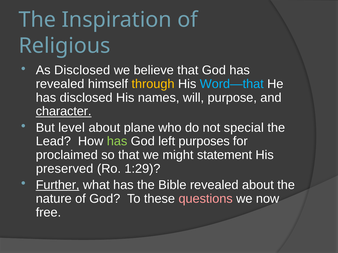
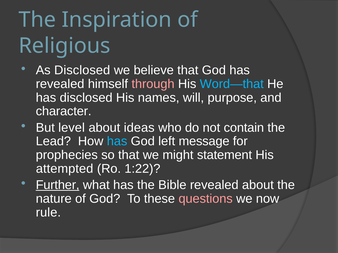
through colour: yellow -> pink
character underline: present -> none
plane: plane -> ideas
special: special -> contain
has at (117, 142) colour: light green -> light blue
purposes: purposes -> message
proclaimed: proclaimed -> prophecies
preserved: preserved -> attempted
1:29: 1:29 -> 1:22
free: free -> rule
